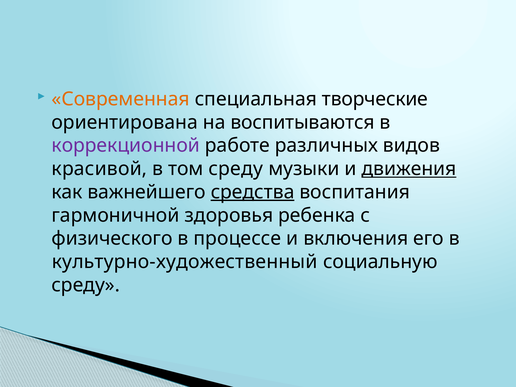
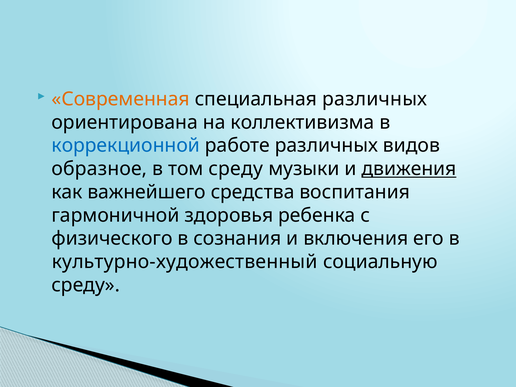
специальная творческие: творческие -> различных
воспитываются: воспитываются -> коллективизма
коррекционной colour: purple -> blue
красивой: красивой -> образное
средства underline: present -> none
процессе: процессе -> сознания
